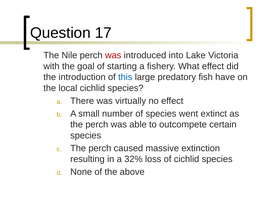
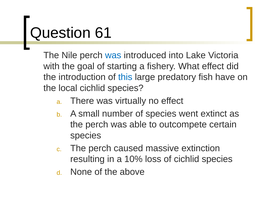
17: 17 -> 61
was at (113, 55) colour: red -> blue
32%: 32% -> 10%
